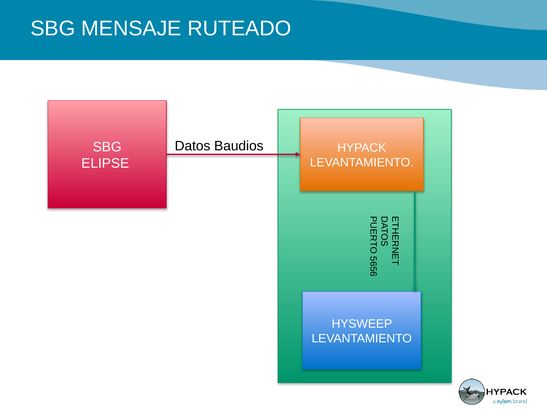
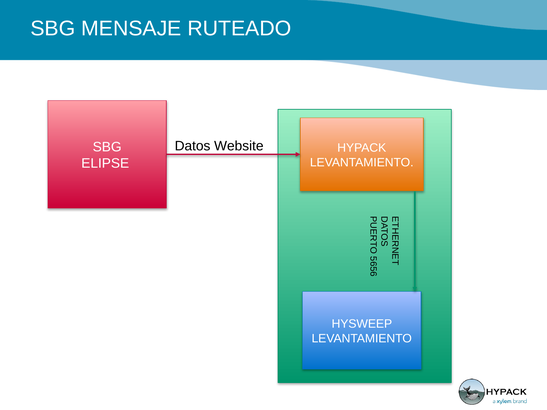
Baudios: Baudios -> Website
